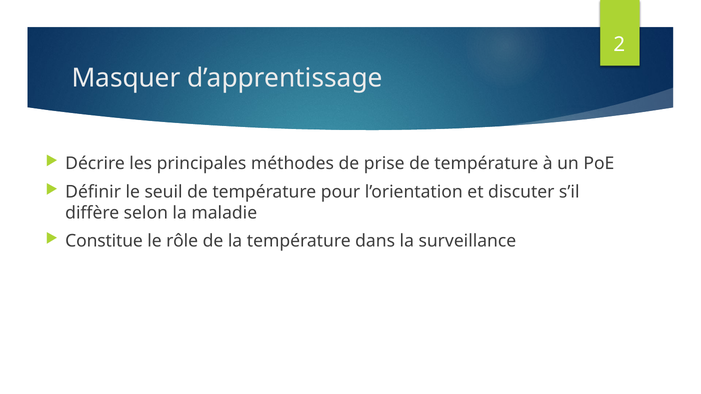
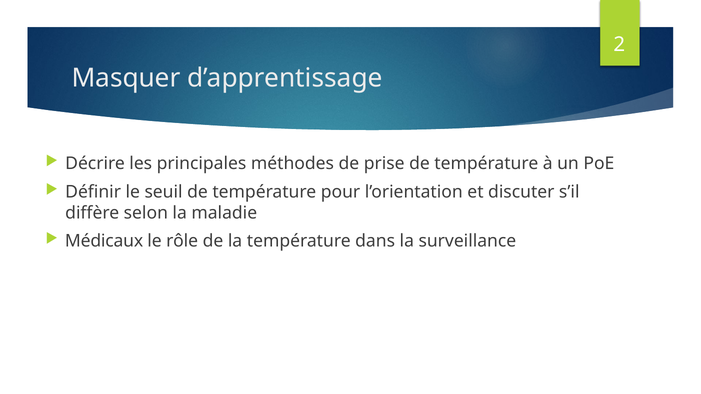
Constitue: Constitue -> Médicaux
